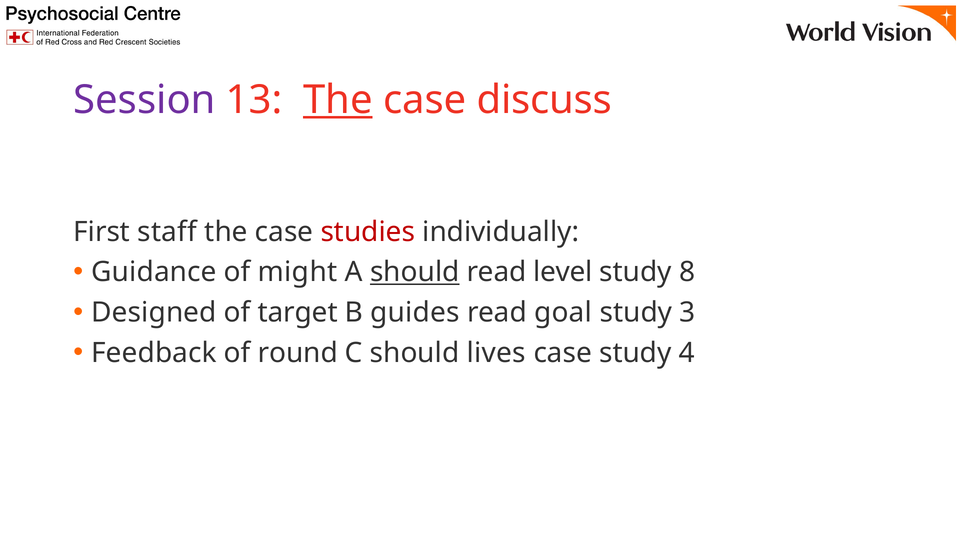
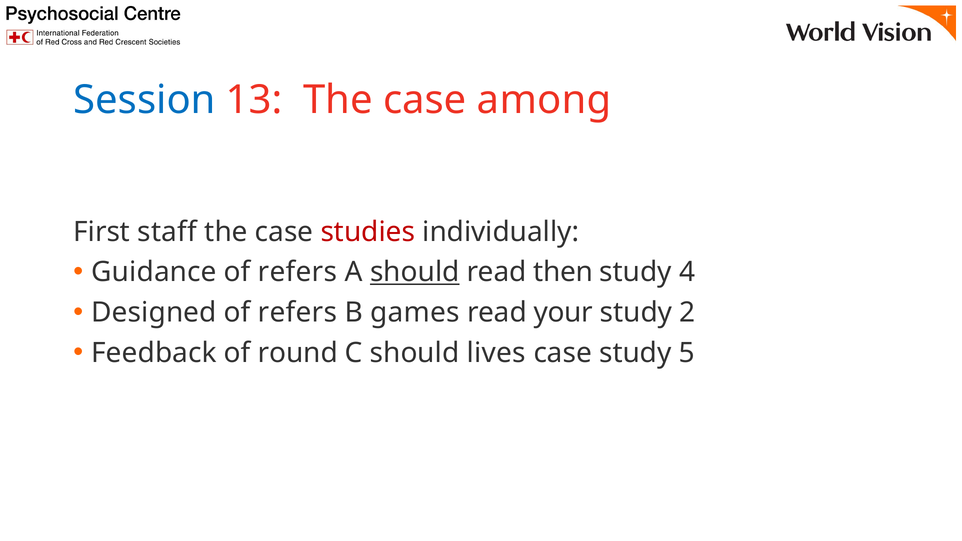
Session colour: purple -> blue
The at (338, 100) underline: present -> none
discuss: discuss -> among
might at (298, 272): might -> refers
level: level -> then
8: 8 -> 4
target at (298, 313): target -> refers
guides: guides -> games
goal: goal -> your
3: 3 -> 2
4: 4 -> 5
